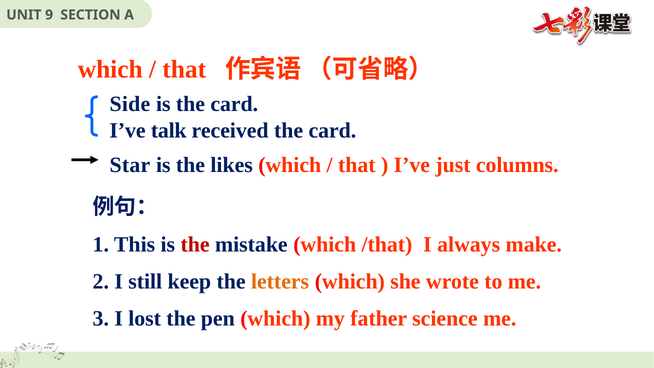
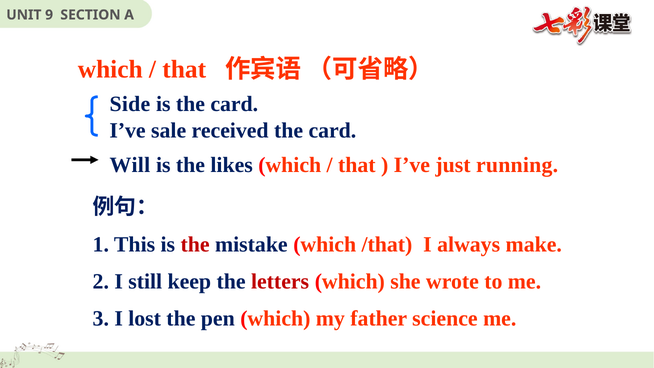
talk: talk -> sale
Star: Star -> Will
columns: columns -> running
letters colour: orange -> red
